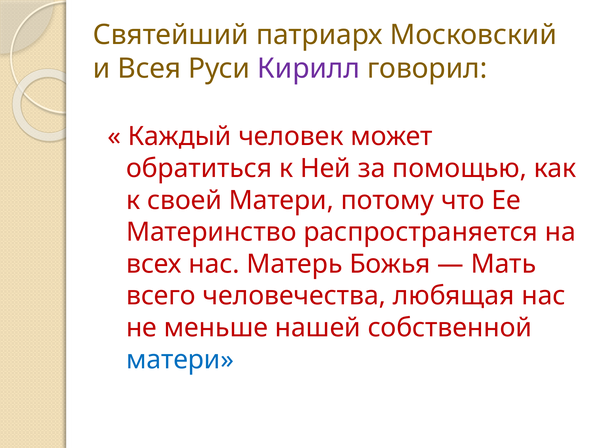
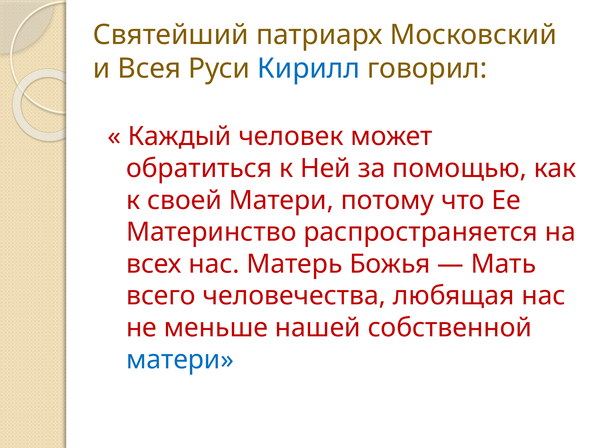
Кирилл colour: purple -> blue
